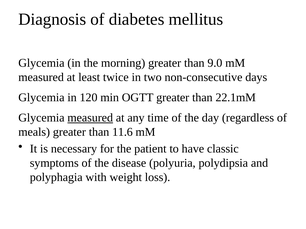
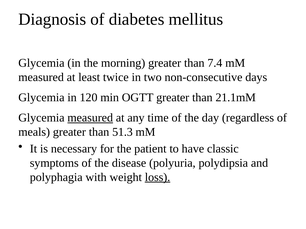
9.0: 9.0 -> 7.4
22.1mM: 22.1mM -> 21.1mM
11.6: 11.6 -> 51.3
loss underline: none -> present
